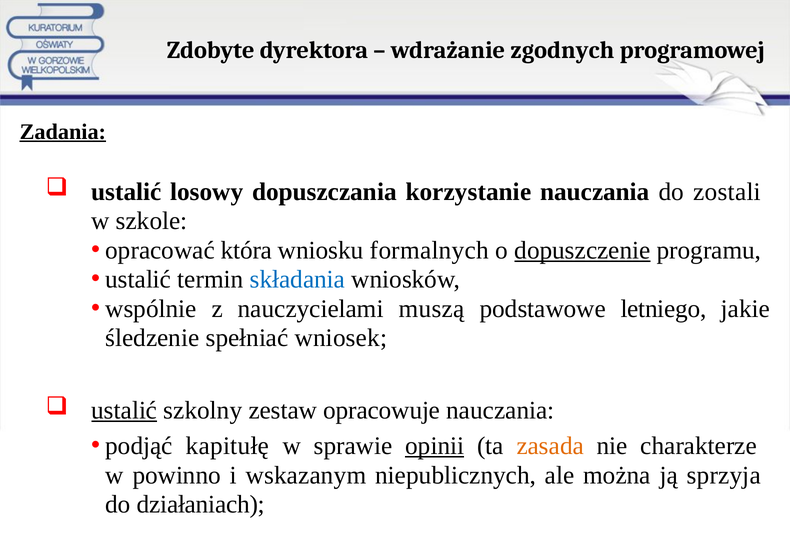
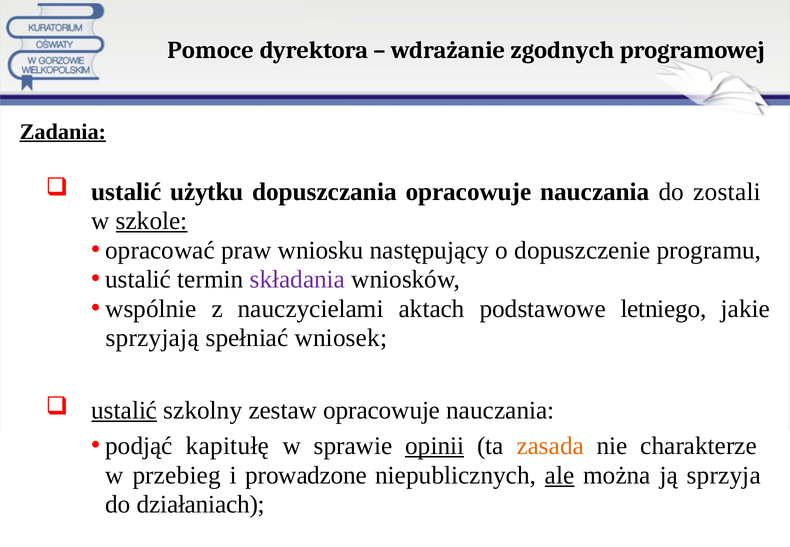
Zdobyte: Zdobyte -> Pomoce
losowy: losowy -> użytku
dopuszczania korzystanie: korzystanie -> opracowuje
szkole underline: none -> present
która: która -> praw
formalnych: formalnych -> następujący
dopuszczenie underline: present -> none
składania colour: blue -> purple
muszą: muszą -> aktach
śledzenie: śledzenie -> sprzyjają
powinno: powinno -> przebieg
wskazanym: wskazanym -> prowadzone
ale underline: none -> present
